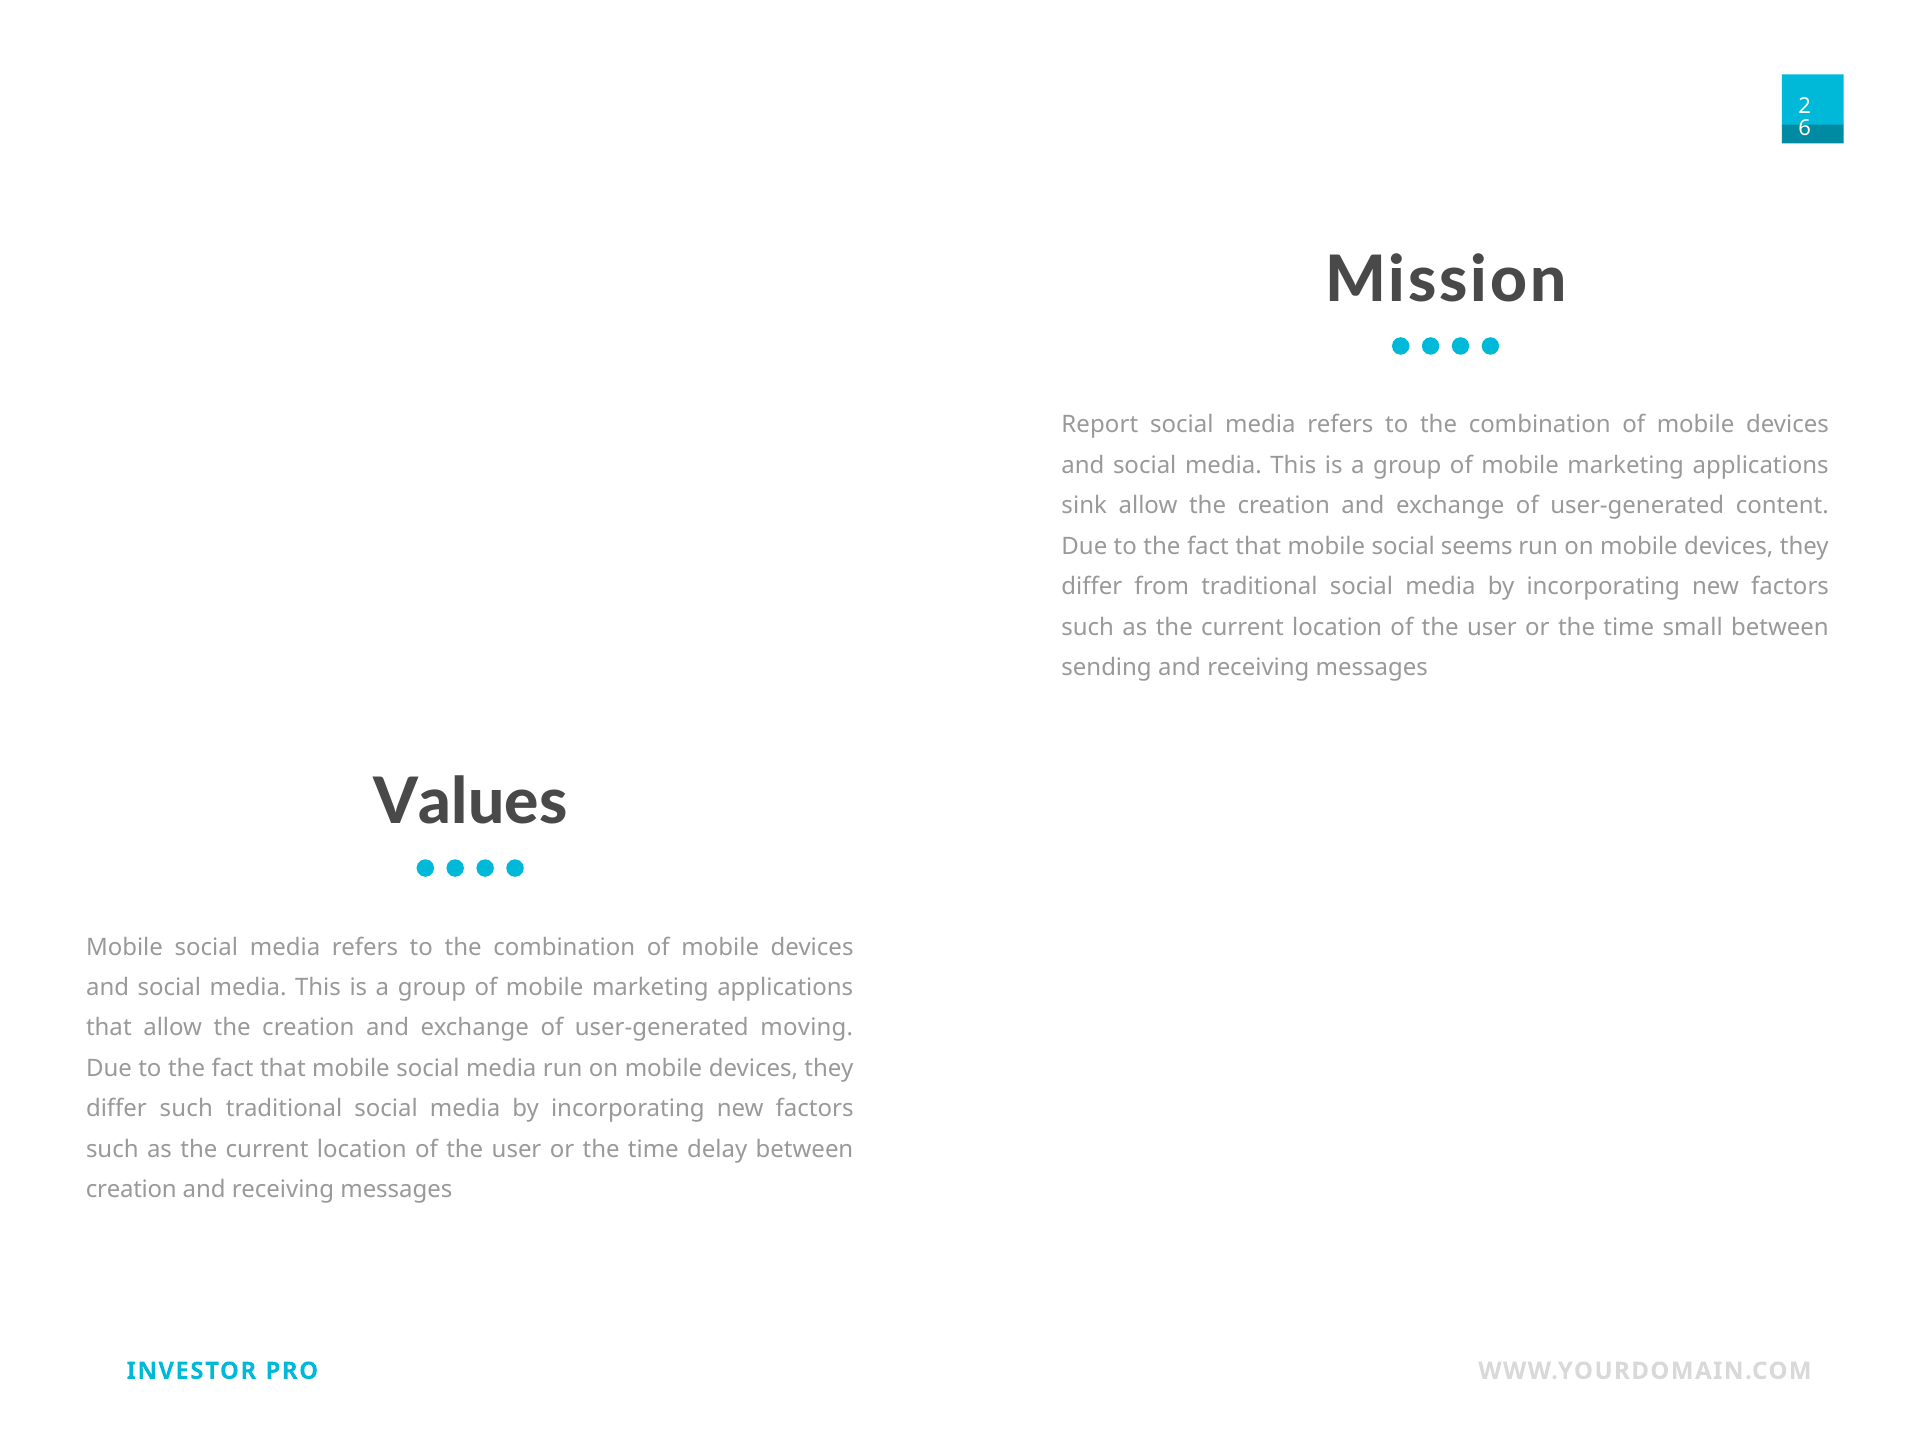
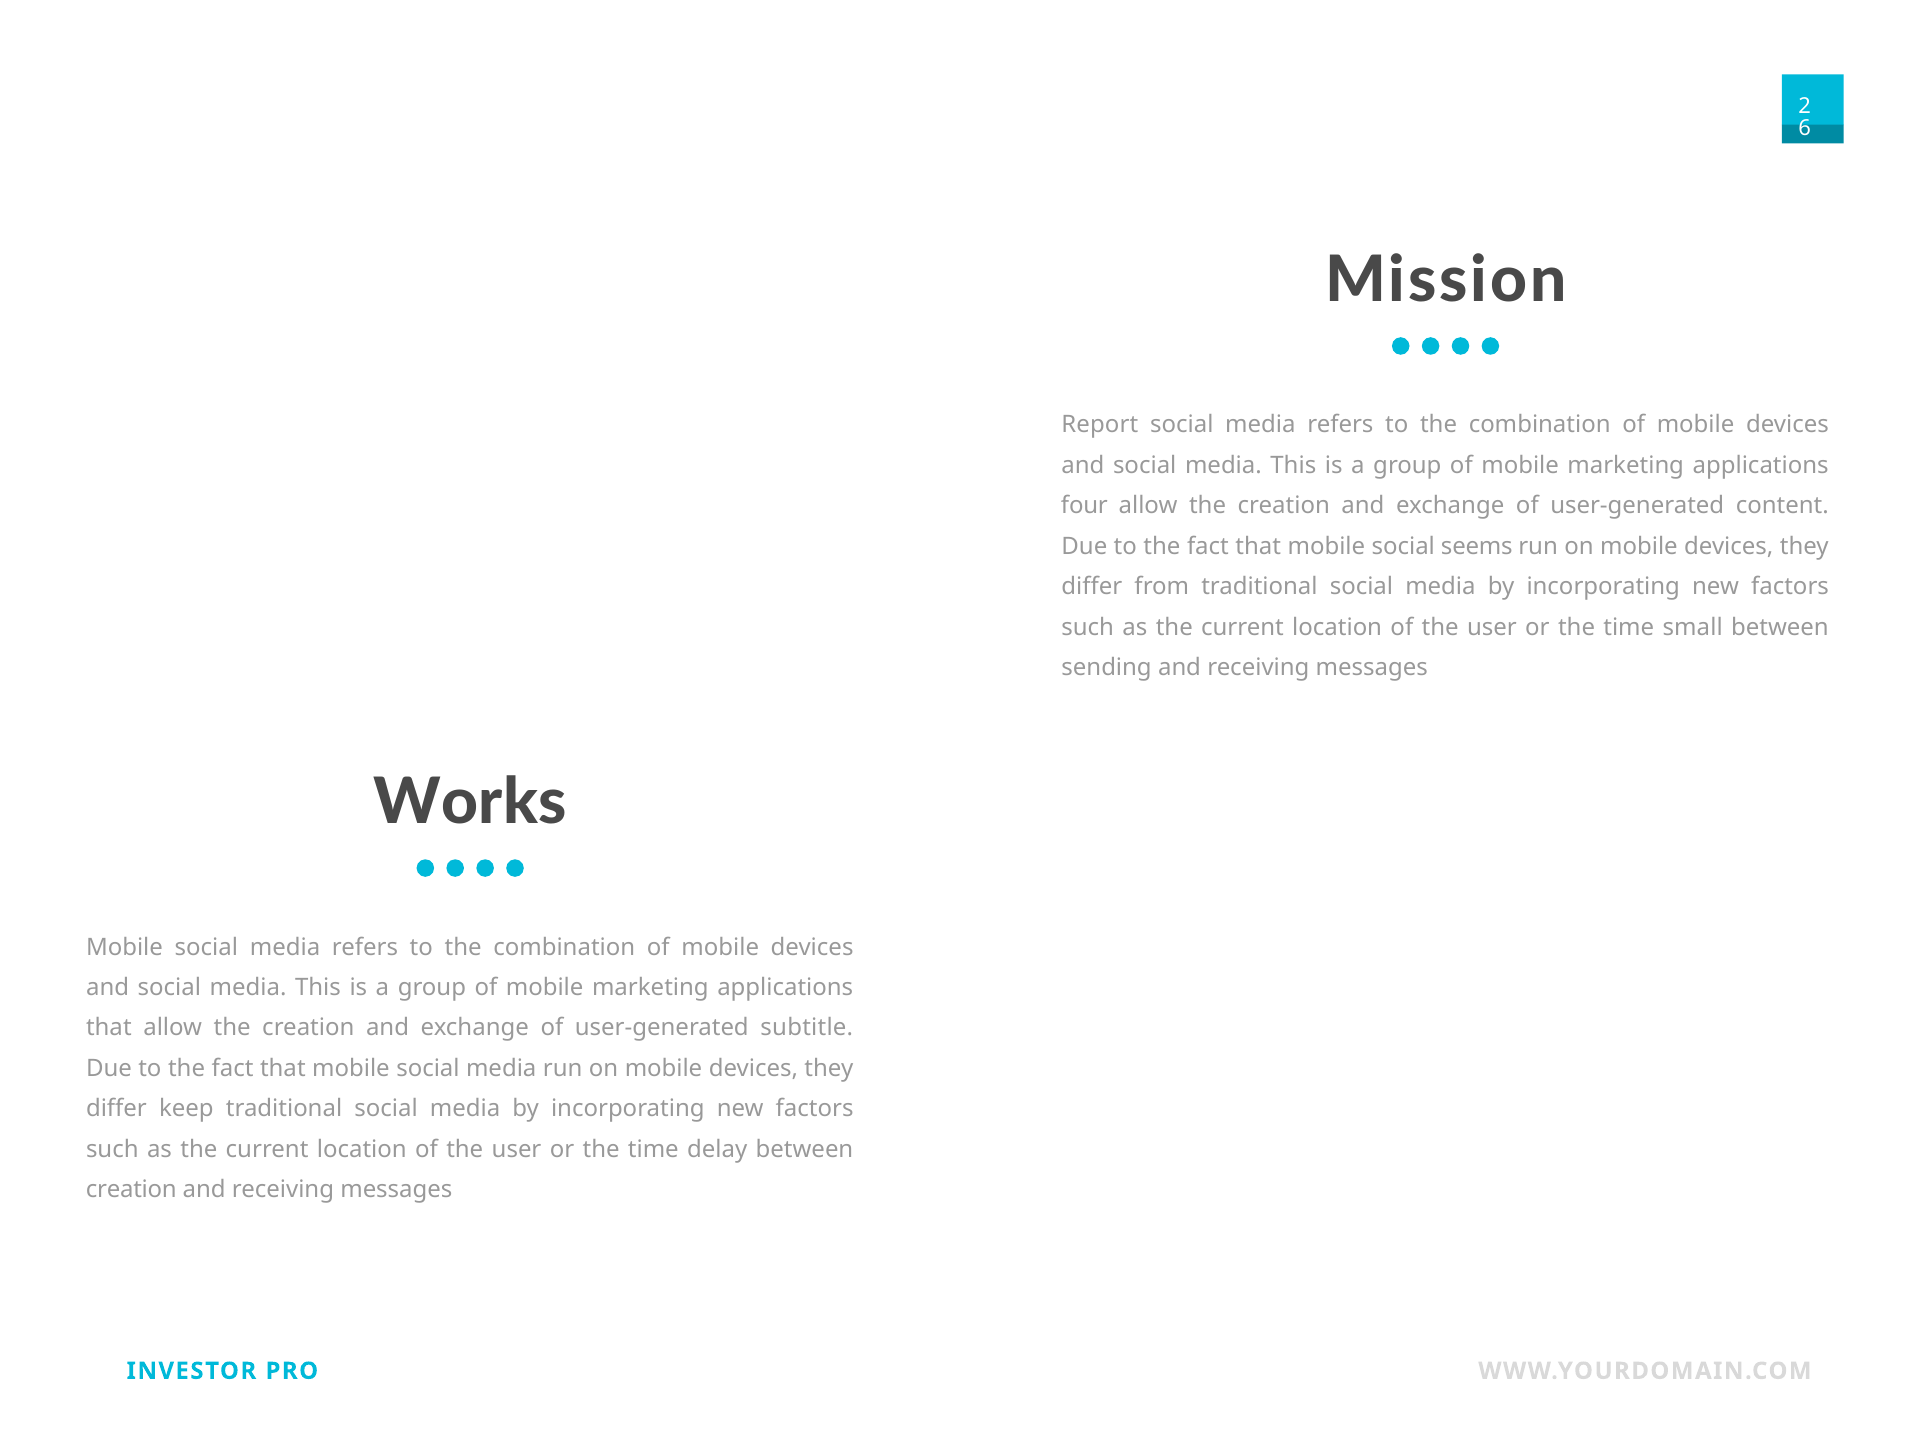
sink: sink -> four
Values: Values -> Works
moving: moving -> subtitle
differ such: such -> keep
